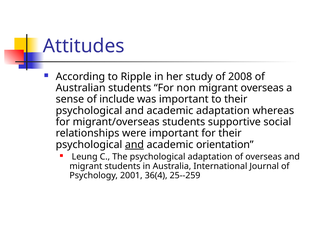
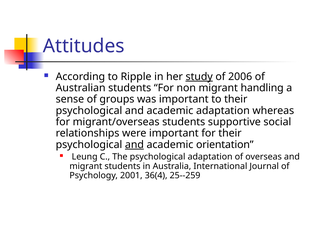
study underline: none -> present
2008: 2008 -> 2006
migrant overseas: overseas -> handling
include: include -> groups
